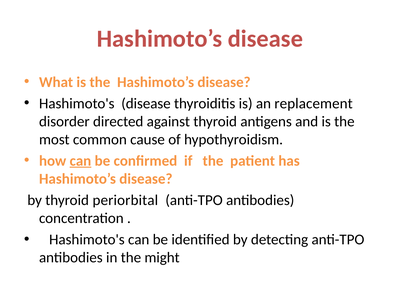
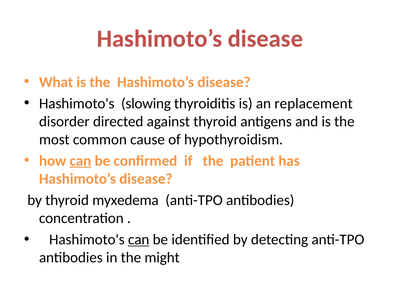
Hashimoto's disease: disease -> slowing
periorbital: periorbital -> myxedema
can at (139, 240) underline: none -> present
